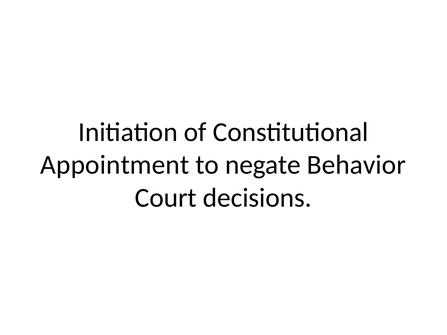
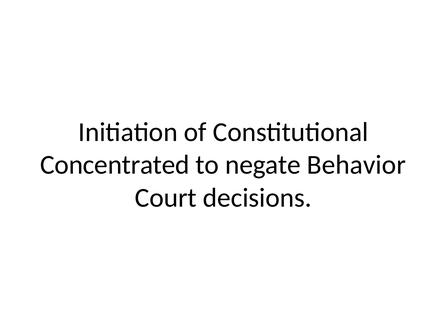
Appointment: Appointment -> Concentrated
